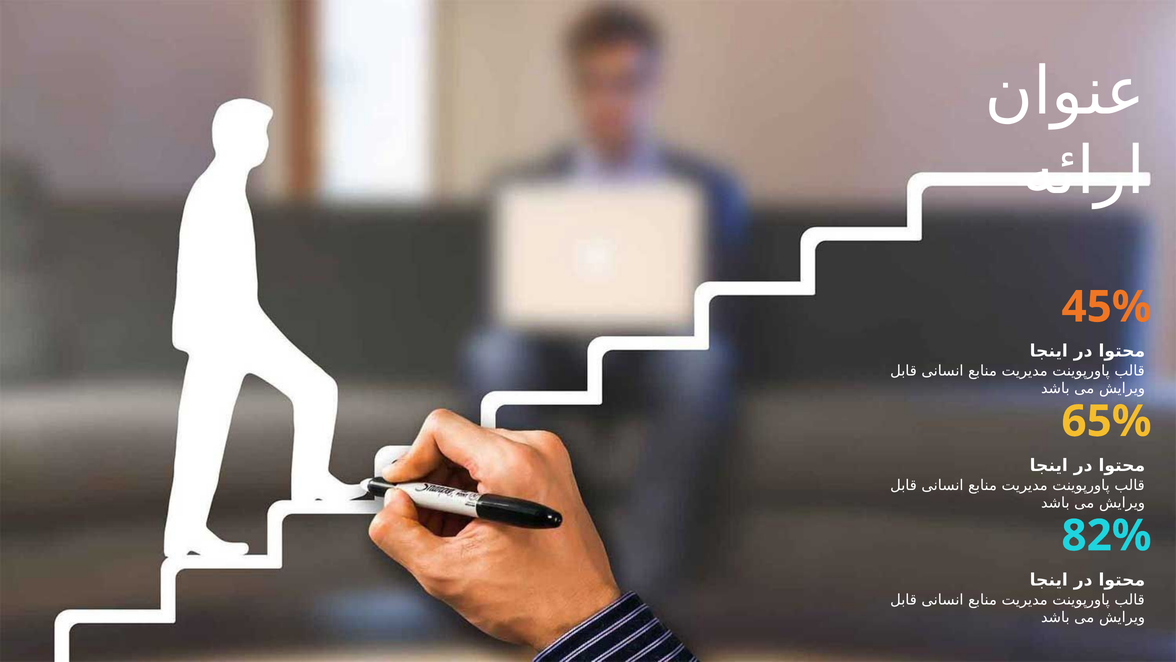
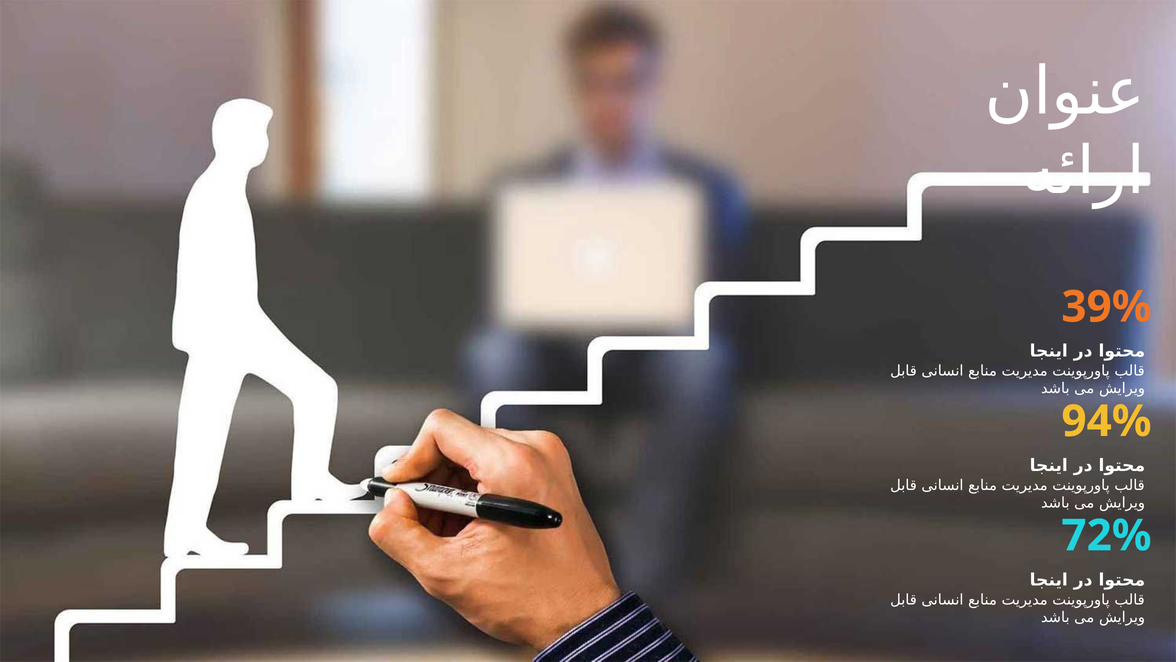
45%: 45% -> 39%
65%: 65% -> 94%
82%: 82% -> 72%
